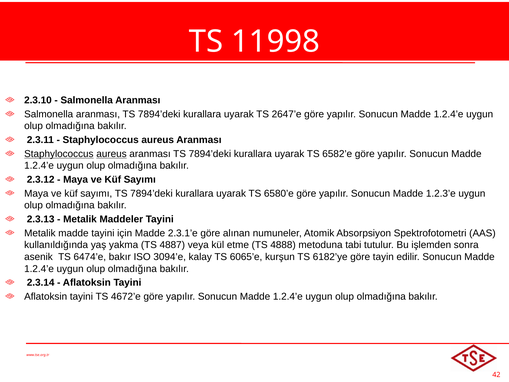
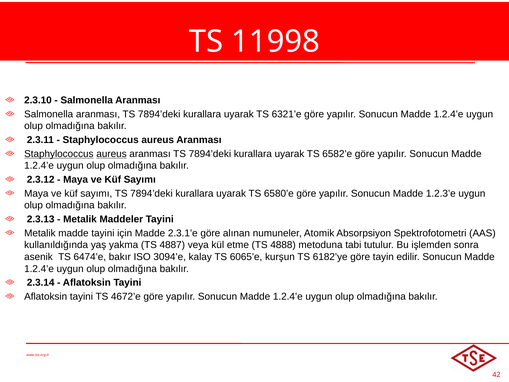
2647’e: 2647’e -> 6321’e
